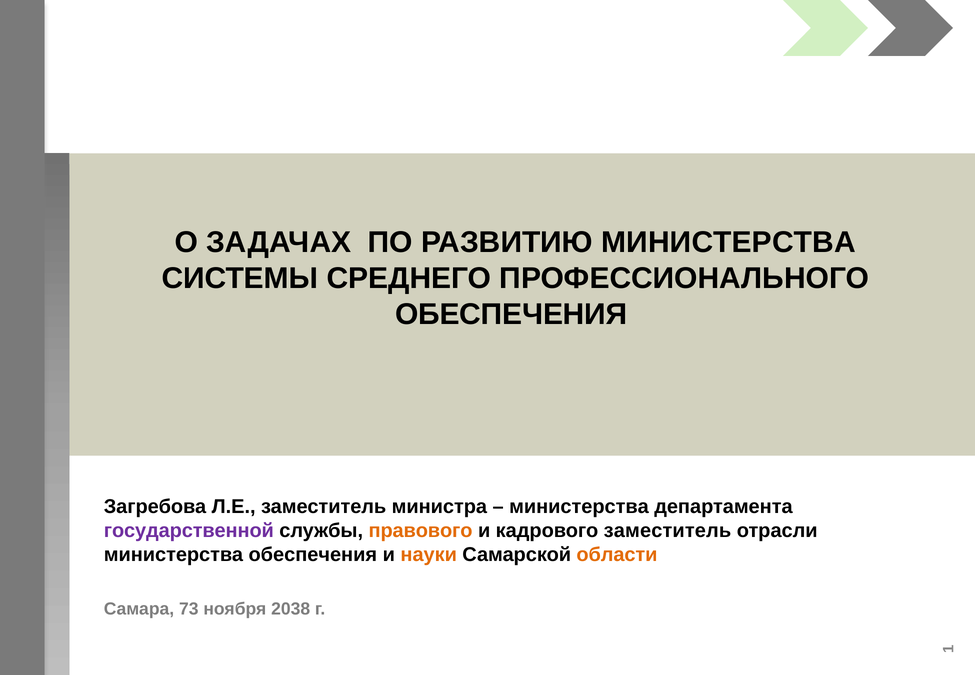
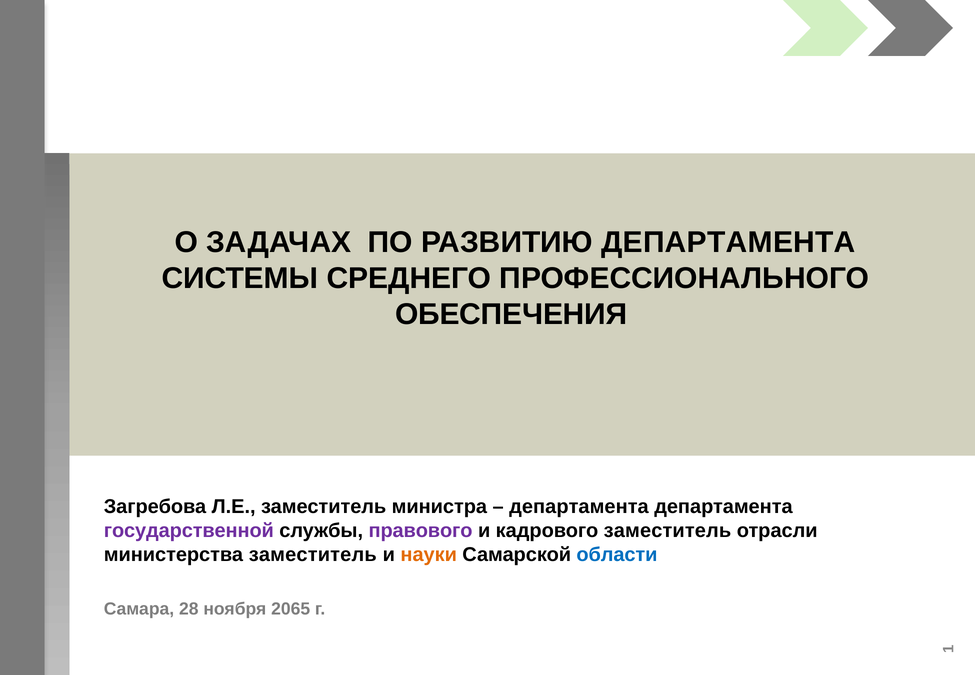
РАЗВИТИЮ МИНИСТЕРСТВА: МИНИСТЕРСТВА -> ДЕПАРТАМЕНТА
министерства at (579, 507): министерства -> департамента
правового colour: orange -> purple
министерства обеспечения: обеспечения -> заместитель
области colour: orange -> blue
73: 73 -> 28
2038: 2038 -> 2065
